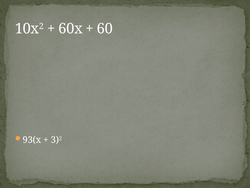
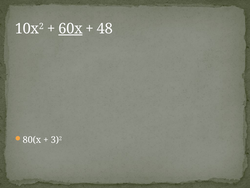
60x underline: none -> present
60: 60 -> 48
93(x: 93(x -> 80(x
